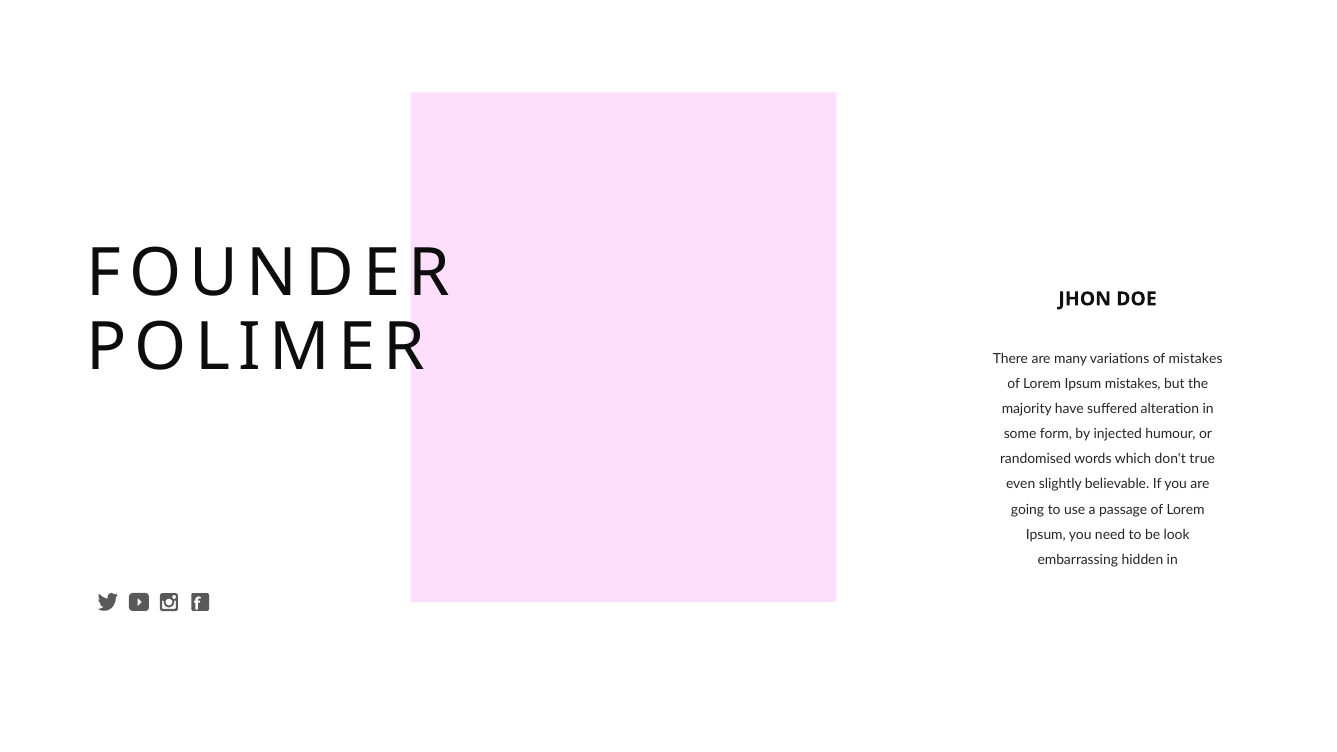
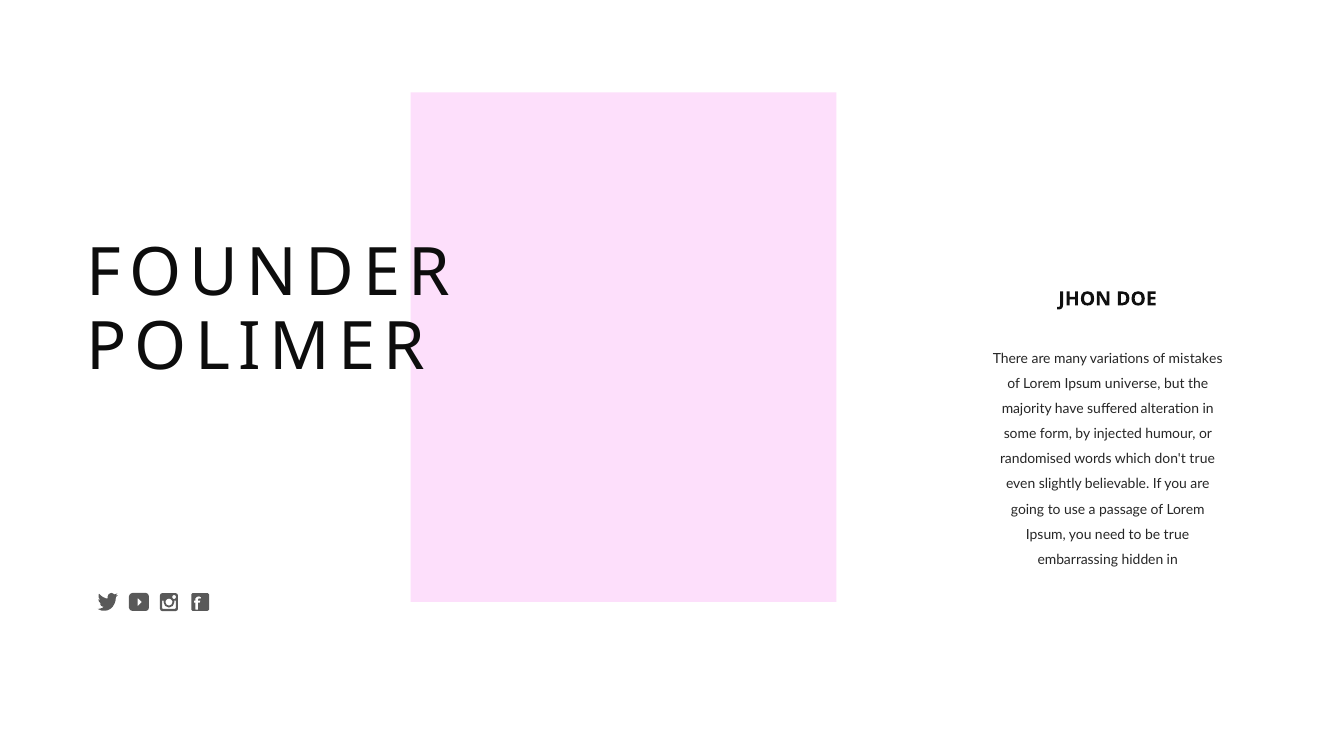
Ipsum mistakes: mistakes -> universe
be look: look -> true
